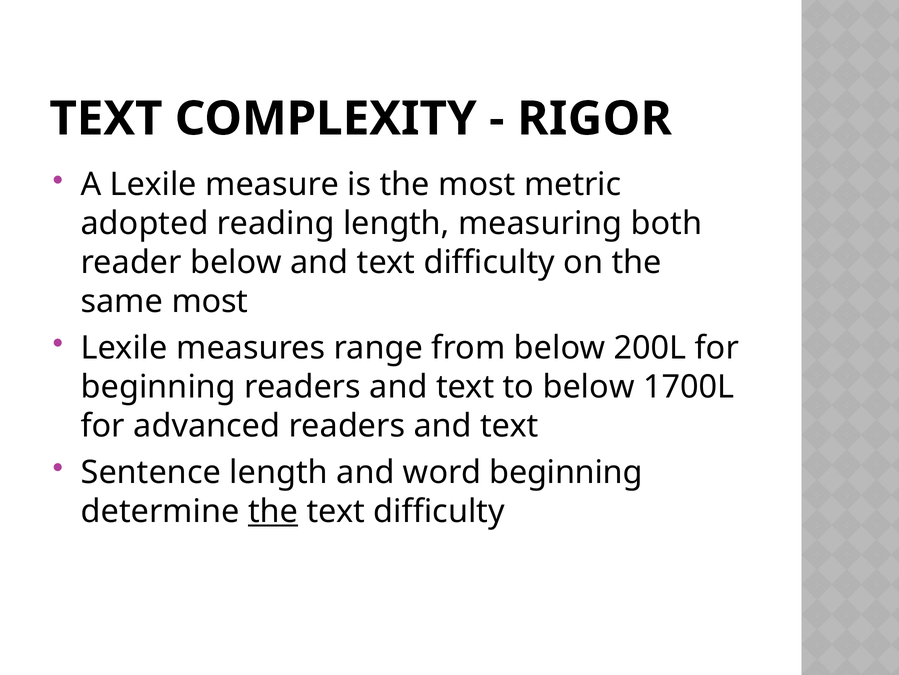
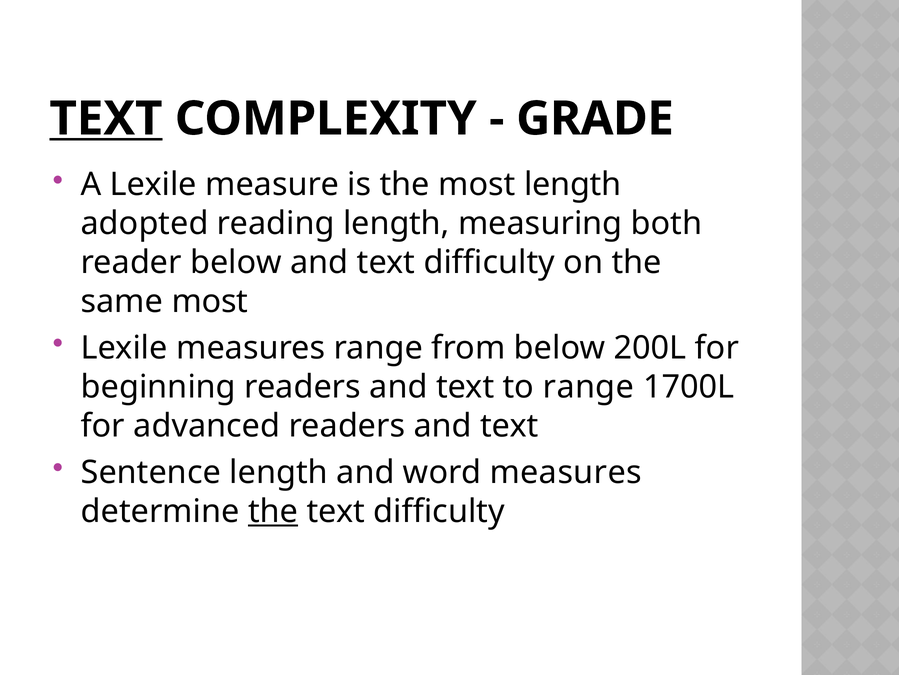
TEXT at (106, 119) underline: none -> present
RIGOR: RIGOR -> GRADE
most metric: metric -> length
to below: below -> range
word beginning: beginning -> measures
